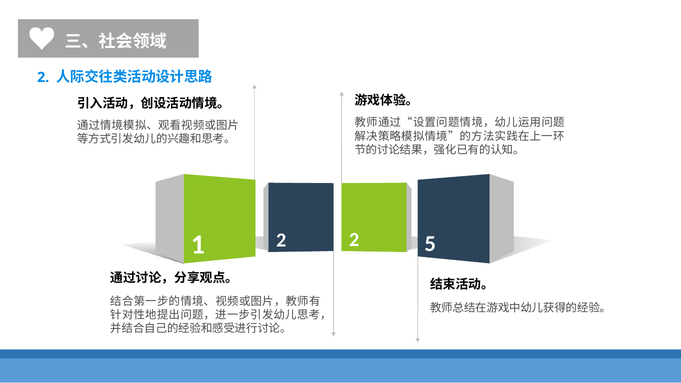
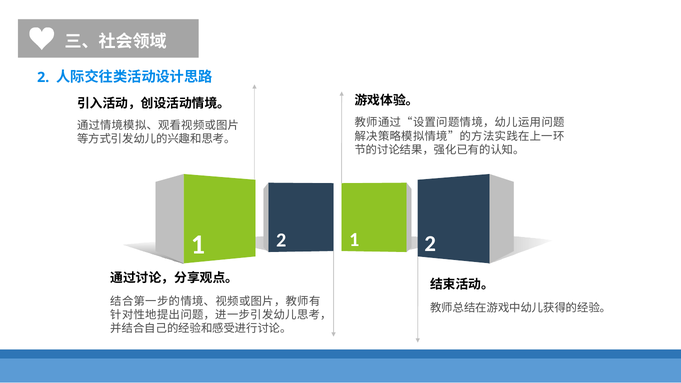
2 2: 2 -> 1
1 5: 5 -> 2
